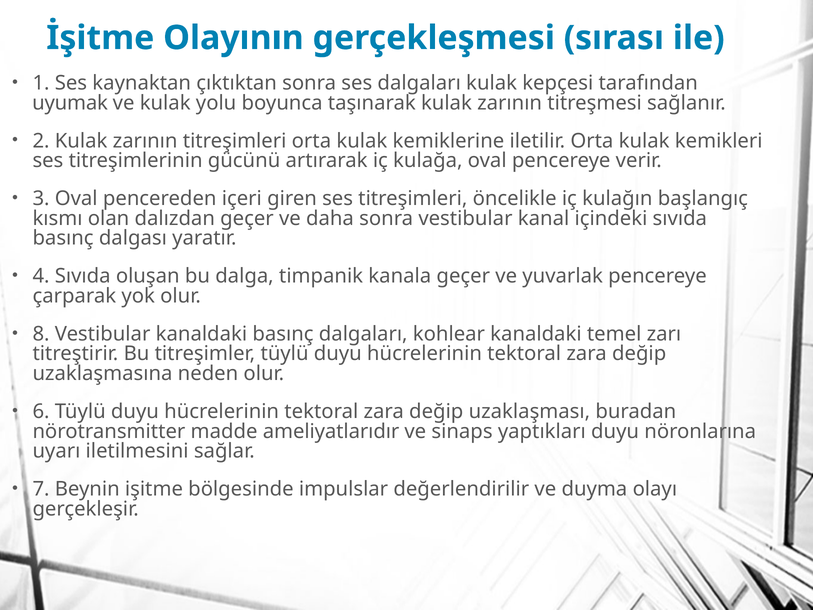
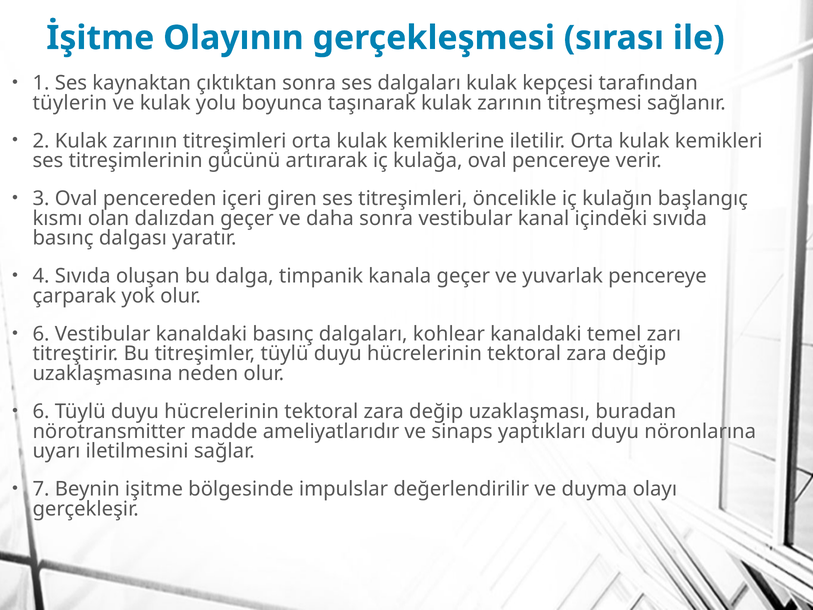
uyumak: uyumak -> tüylerin
8 at (41, 334): 8 -> 6
